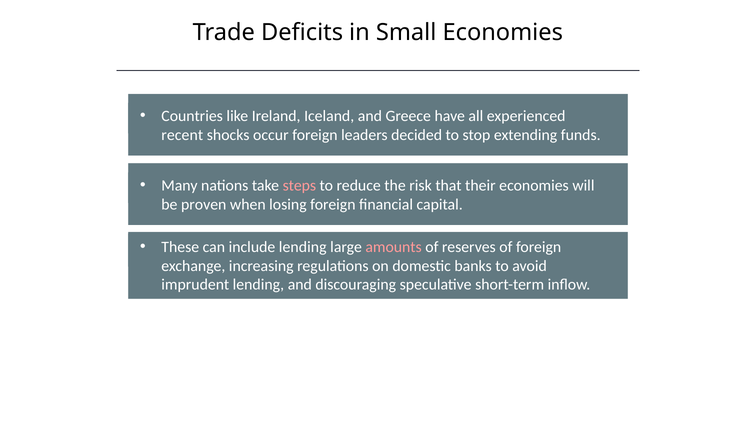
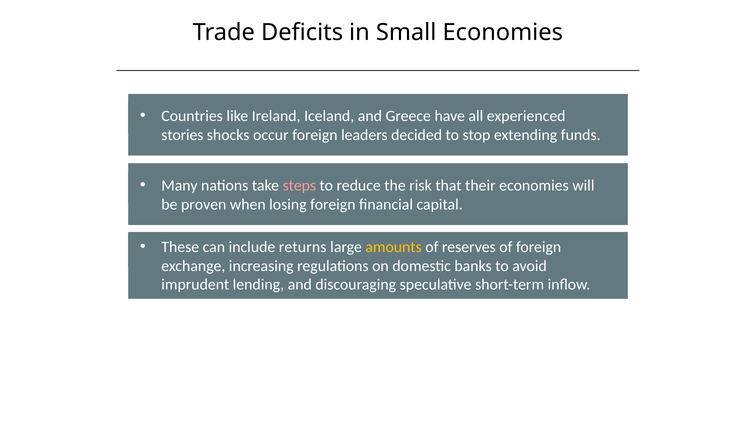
recent: recent -> stories
include lending: lending -> returns
amounts colour: pink -> yellow
